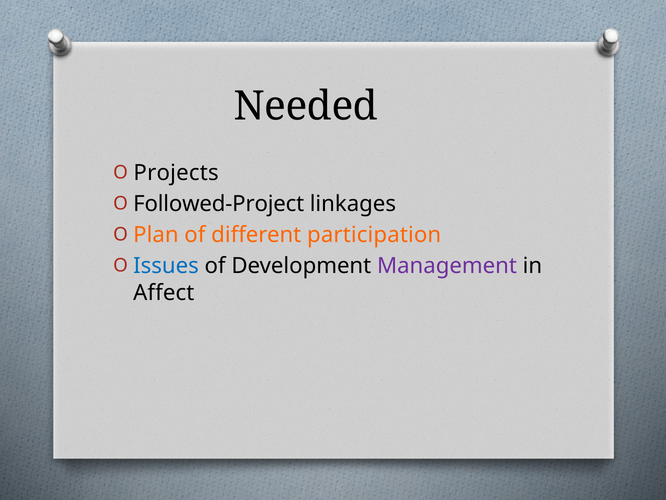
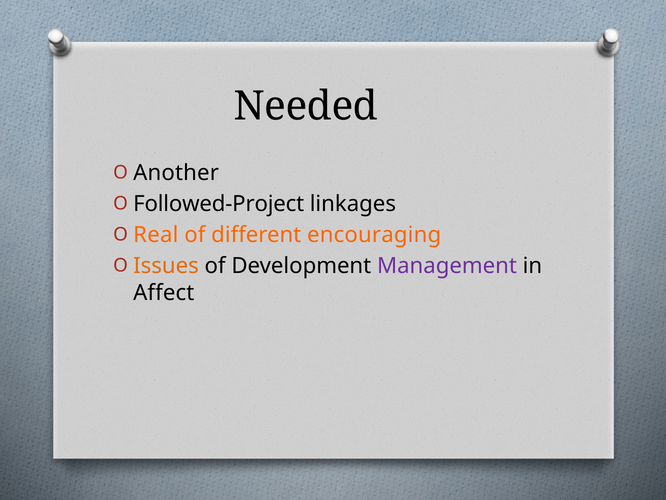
Projects: Projects -> Another
Plan: Plan -> Real
participation: participation -> encouraging
Issues colour: blue -> orange
